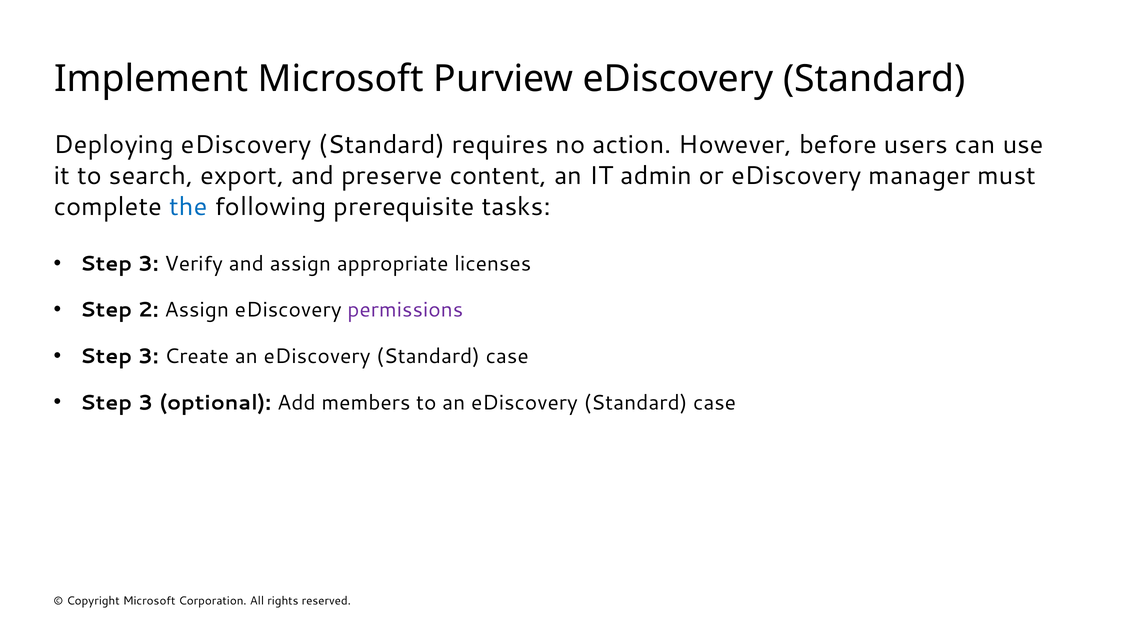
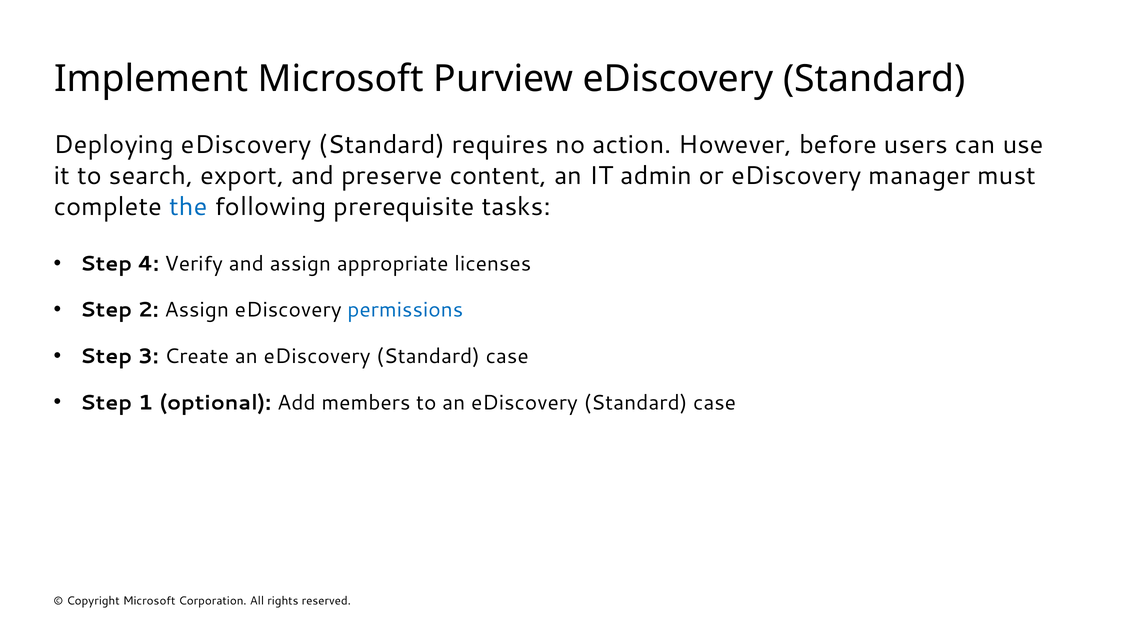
3 at (148, 264): 3 -> 4
permissions colour: purple -> blue
3 at (146, 403): 3 -> 1
